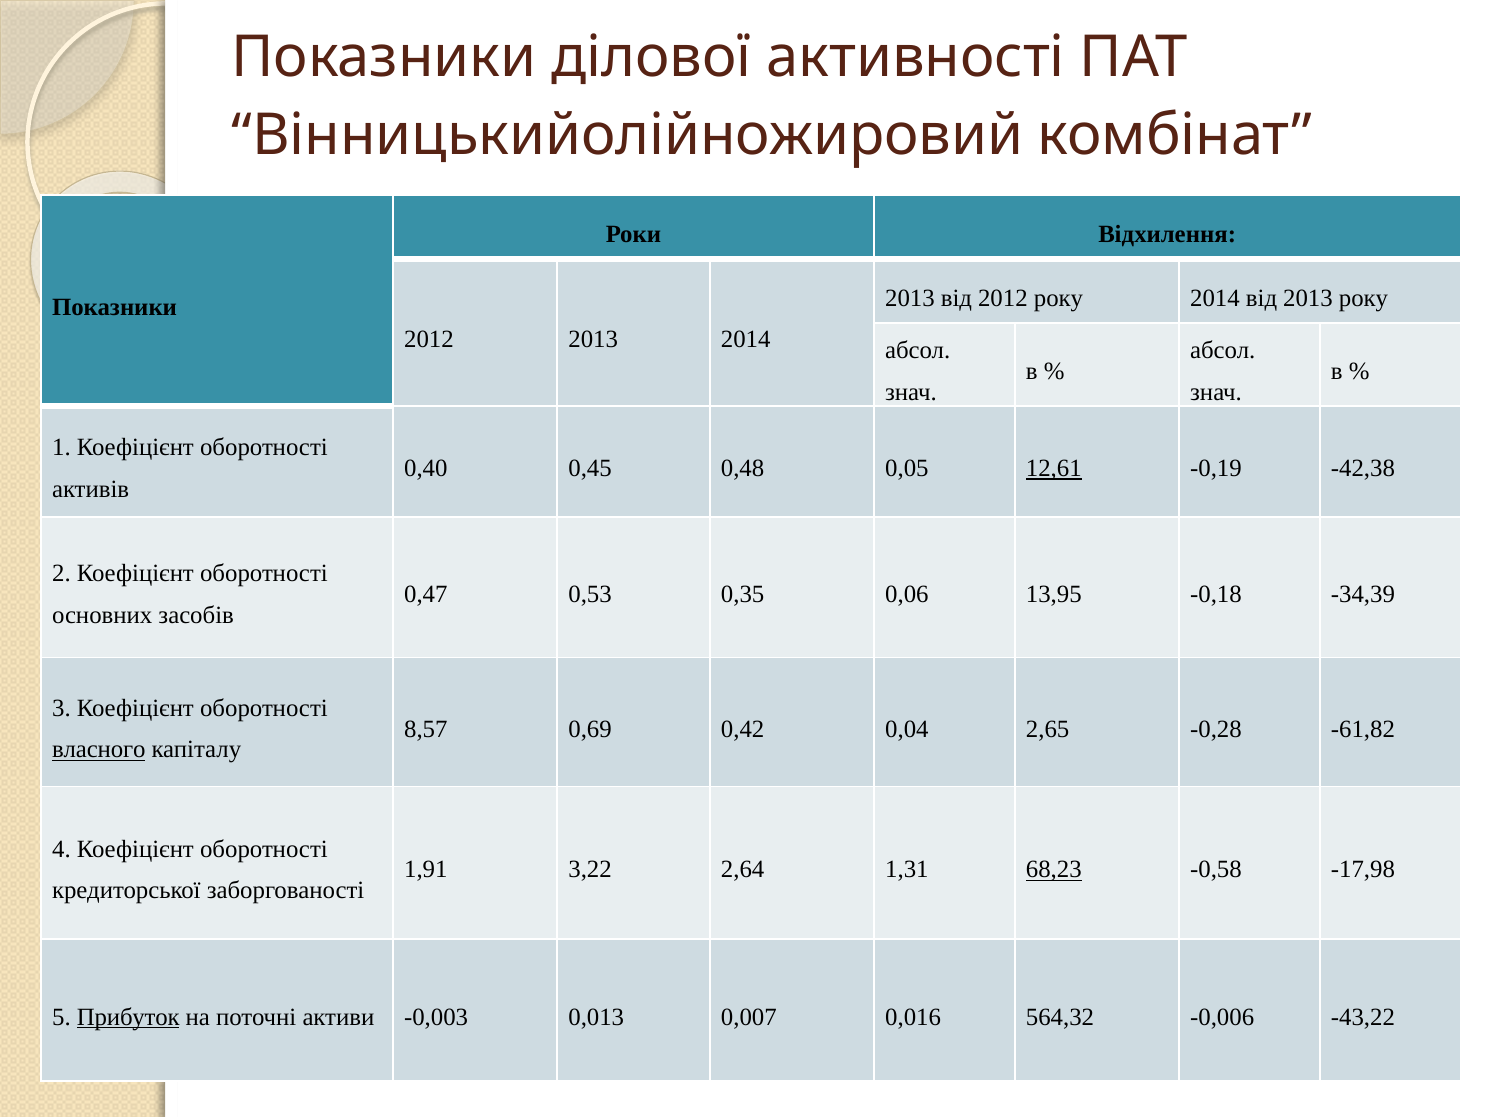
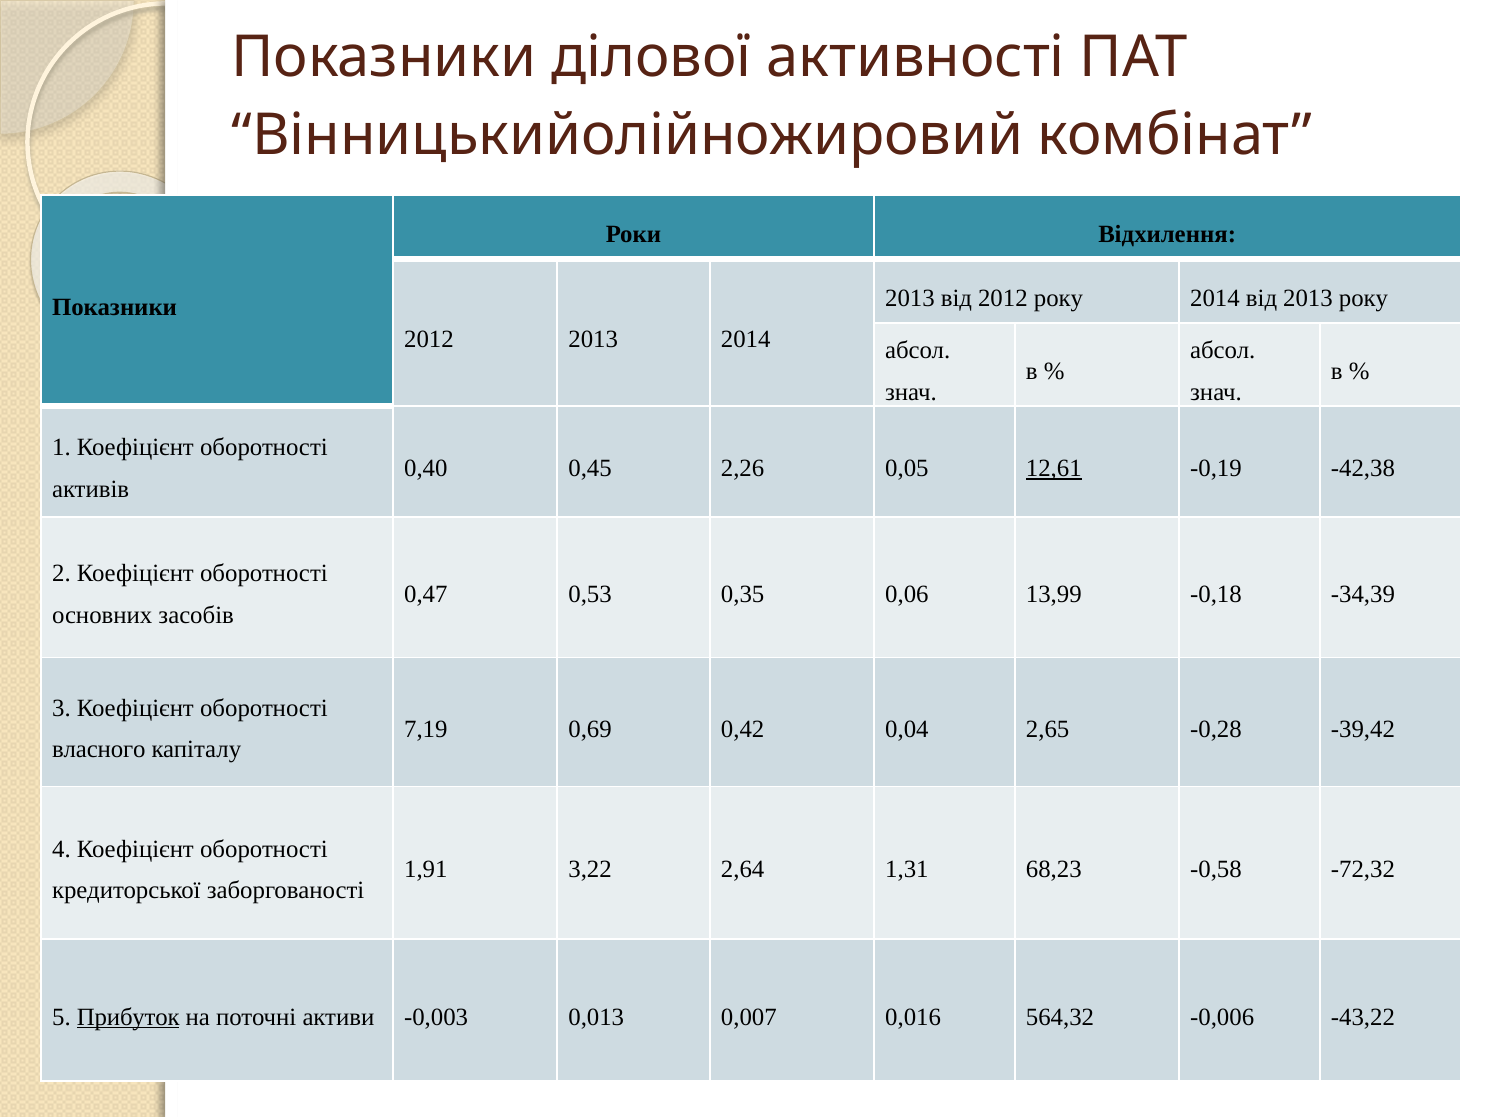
0,48: 0,48 -> 2,26
13,95: 13,95 -> 13,99
8,57: 8,57 -> 7,19
-61,82: -61,82 -> -39,42
власного underline: present -> none
68,23 underline: present -> none
-17,98: -17,98 -> -72,32
